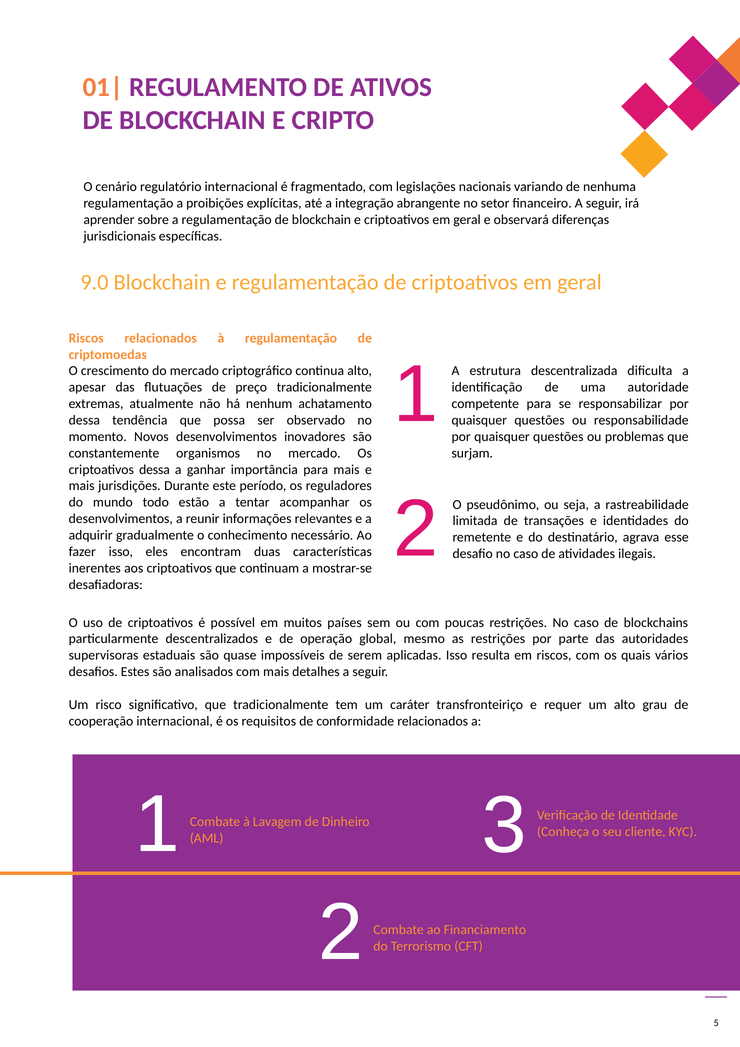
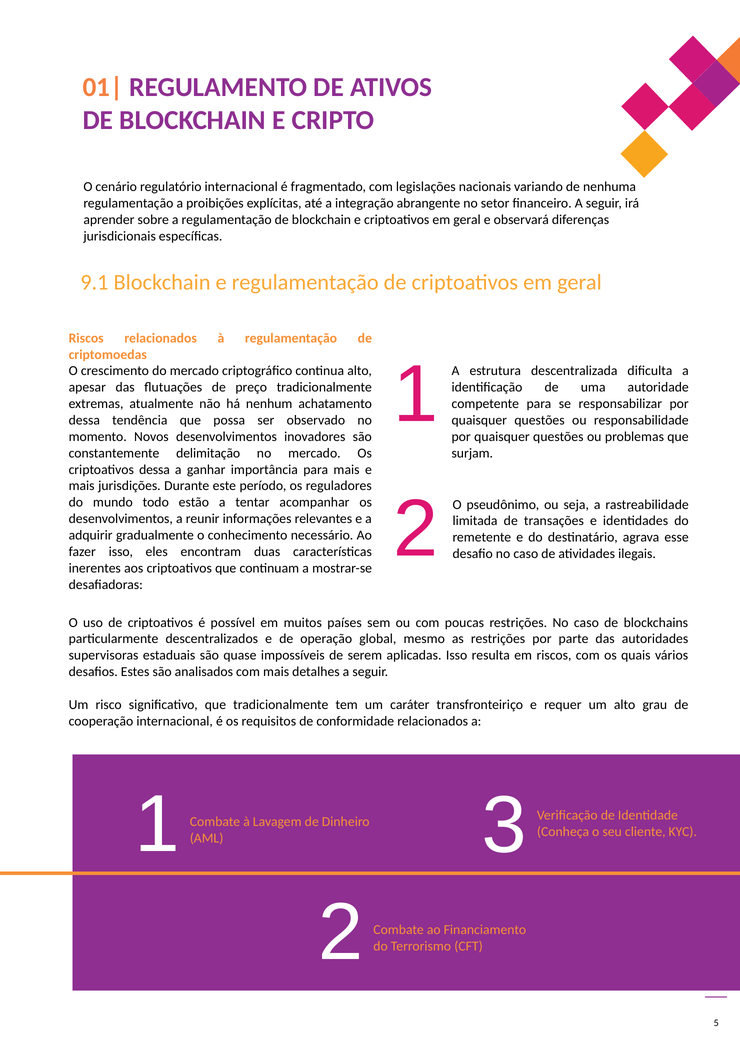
9.0: 9.0 -> 9.1
organismos: organismos -> delimitação
